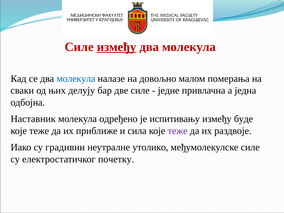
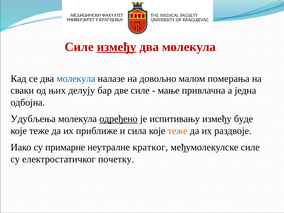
једне: једне -> мање
Наставник: Наставник -> Удубљења
одређено underline: none -> present
теже at (178, 131) colour: purple -> orange
градивни: градивни -> примарне
утолико: утолико -> кратког
